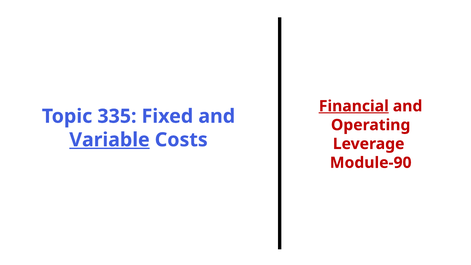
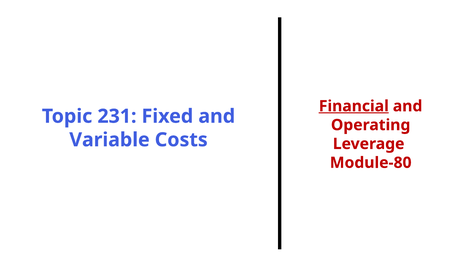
335: 335 -> 231
Variable underline: present -> none
Module-90: Module-90 -> Module-80
